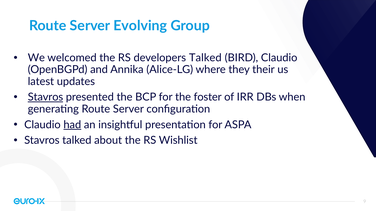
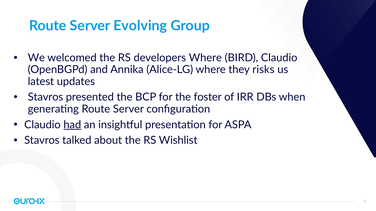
developers Talked: Talked -> Where
their: their -> risks
Stavros at (45, 97) underline: present -> none
